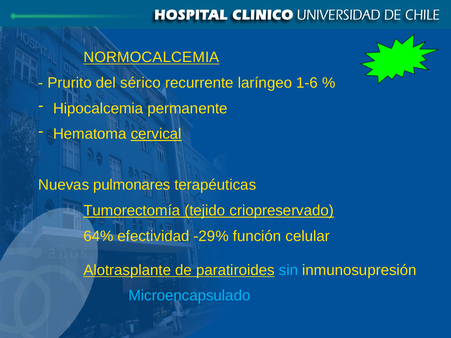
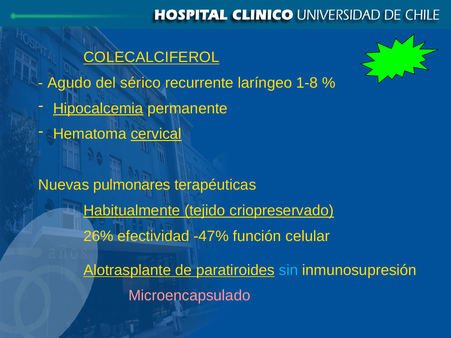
NORMOCALCEMIA: NORMOCALCEMIA -> COLECALCIFEROL
Prurito: Prurito -> Agudo
1-6: 1-6 -> 1-8
Hipocalcemia underline: none -> present
Tumorectomía: Tumorectomía -> Habitualmente
64%: 64% -> 26%
-29%: -29% -> -47%
Microencapsulado colour: light blue -> pink
